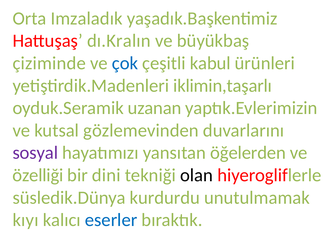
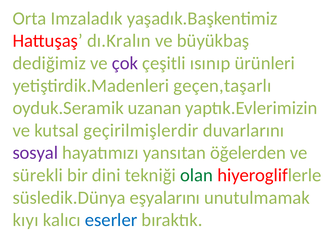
çiziminde: çiziminde -> dediğimiz
çok colour: blue -> purple
kabul: kabul -> ısınıp
iklimin,taşarlı: iklimin,taşarlı -> geçen,taşarlı
gözlemevinden: gözlemevinden -> geçirilmişlerdir
özelliği: özelliği -> sürekli
olan colour: black -> green
kurdurdu: kurdurdu -> eşyalarını
